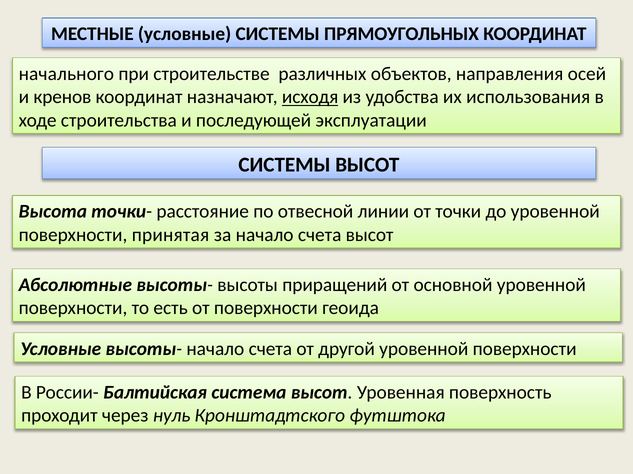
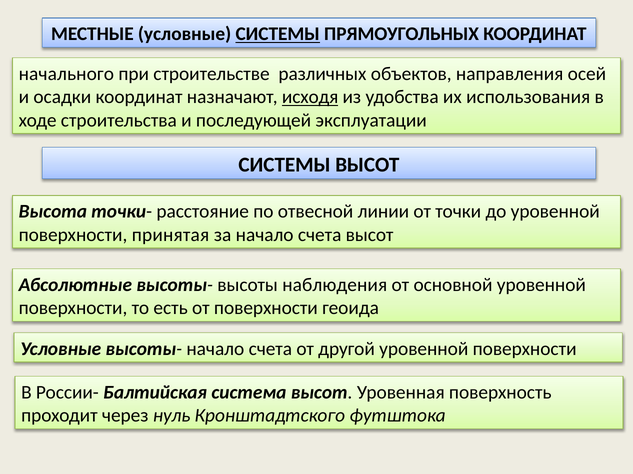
СИСТЕМЫ at (278, 34) underline: none -> present
кренов: кренов -> осадки
приращений: приращений -> наблюдения
